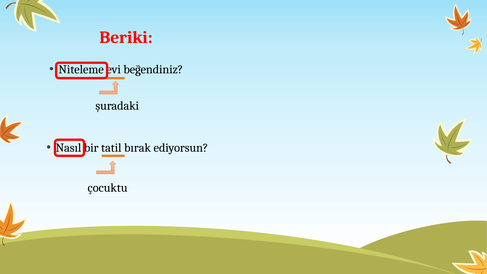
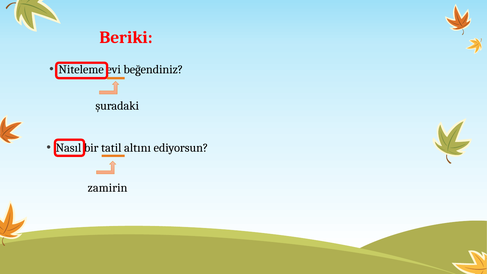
bırak: bırak -> altını
çocuktu: çocuktu -> zamirin
